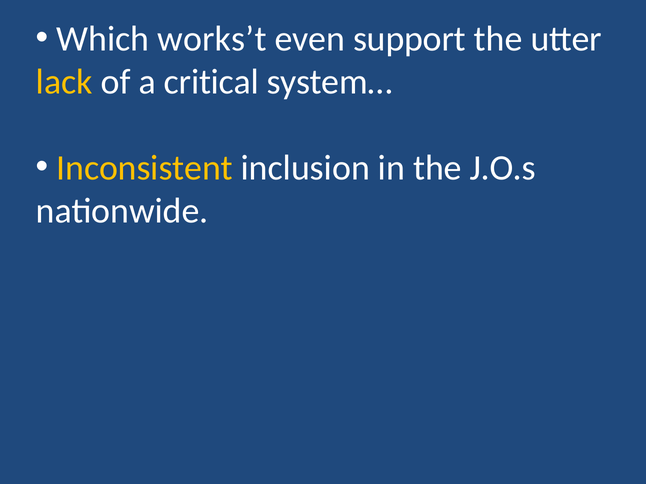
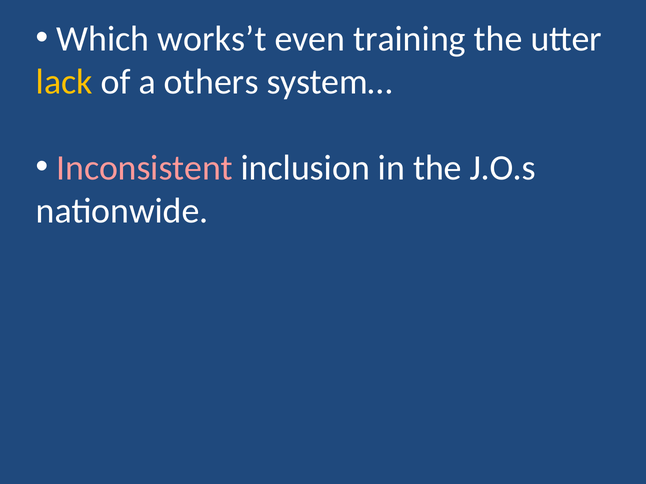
support: support -> training
critical: critical -> others
Inconsistent colour: yellow -> pink
